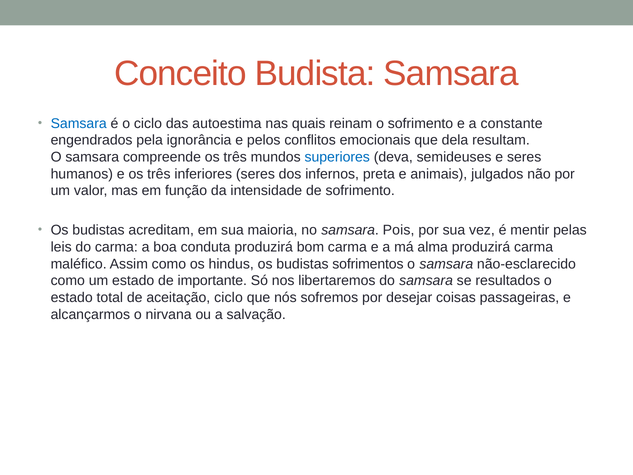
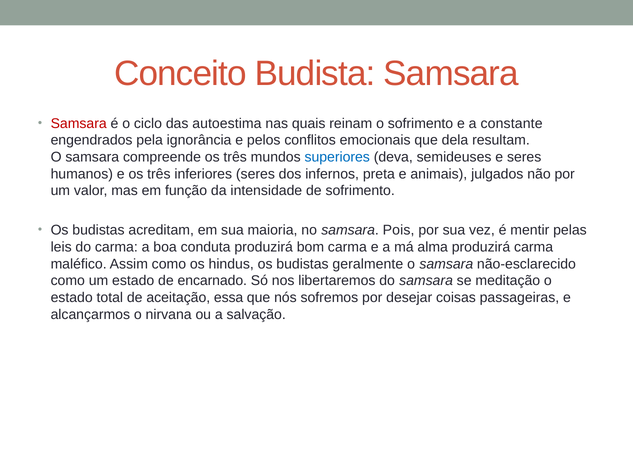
Samsara at (79, 123) colour: blue -> red
sofrimentos: sofrimentos -> geralmente
importante: importante -> encarnado
resultados: resultados -> meditação
aceitação ciclo: ciclo -> essa
